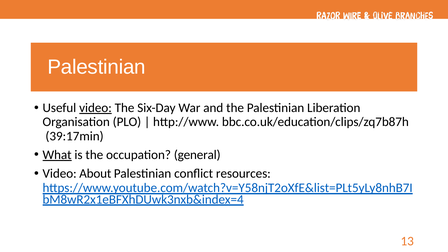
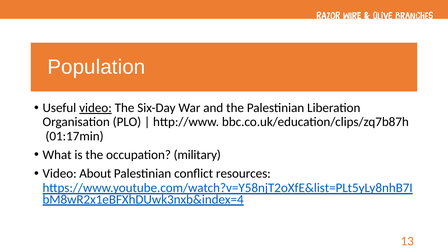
Palestinian at (97, 67): Palestinian -> Population
39:17min: 39:17min -> 01:17min
What underline: present -> none
general: general -> military
